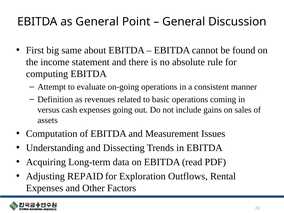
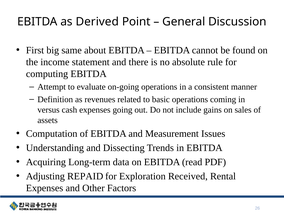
as General: General -> Derived
Outflows: Outflows -> Received
